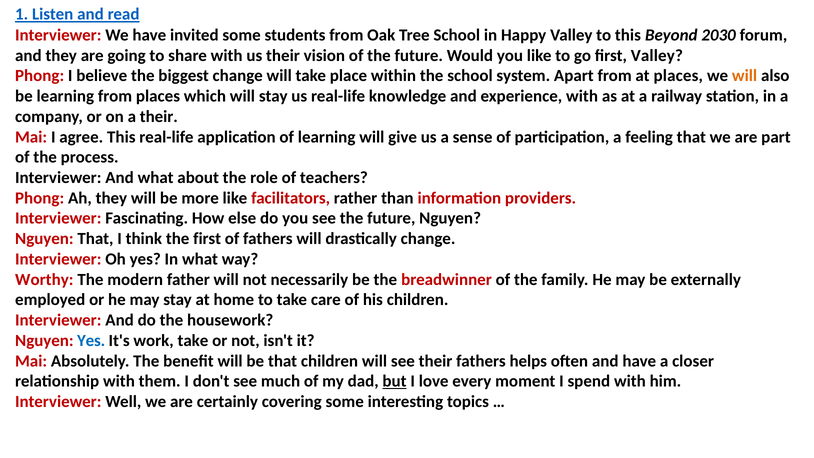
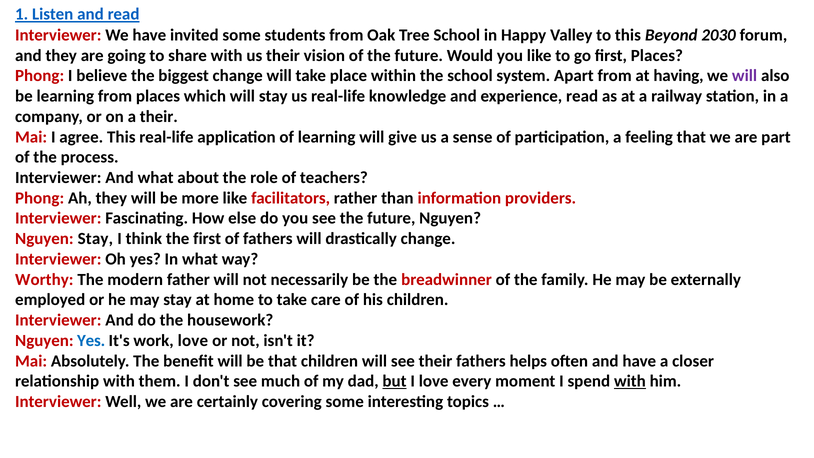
first Valley: Valley -> Places
at places: places -> having
will at (745, 76) colour: orange -> purple
experience with: with -> read
Nguyen That: That -> Stay
work take: take -> love
with at (630, 381) underline: none -> present
